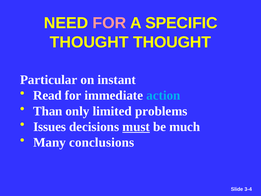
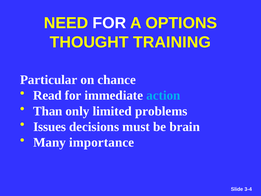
FOR at (109, 23) colour: pink -> white
SPECIFIC: SPECIFIC -> OPTIONS
THOUGHT THOUGHT: THOUGHT -> TRAINING
instant: instant -> chance
must underline: present -> none
much: much -> brain
conclusions: conclusions -> importance
